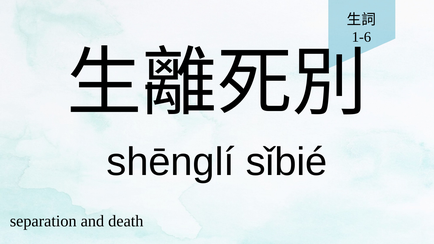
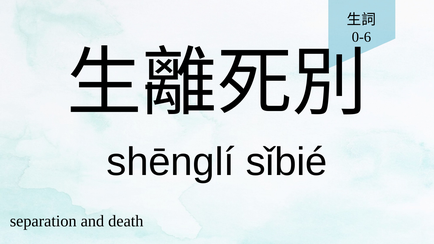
1-6: 1-6 -> 0-6
